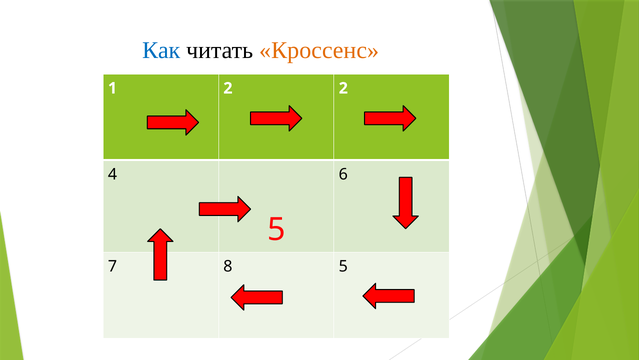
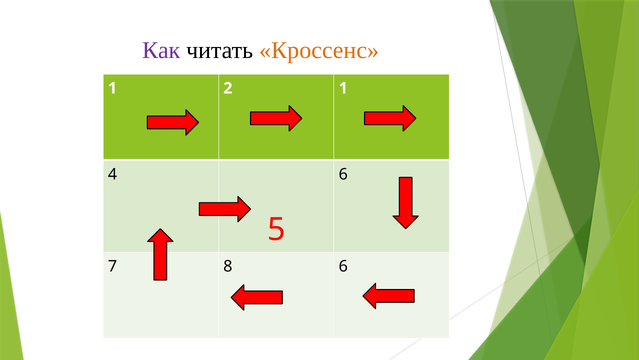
Как colour: blue -> purple
2 2: 2 -> 1
8 5: 5 -> 6
